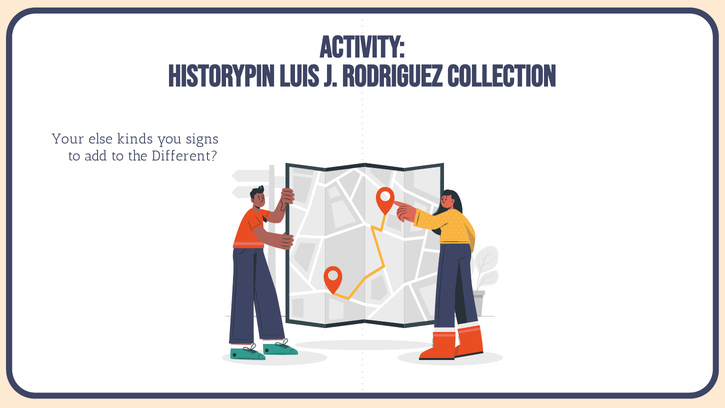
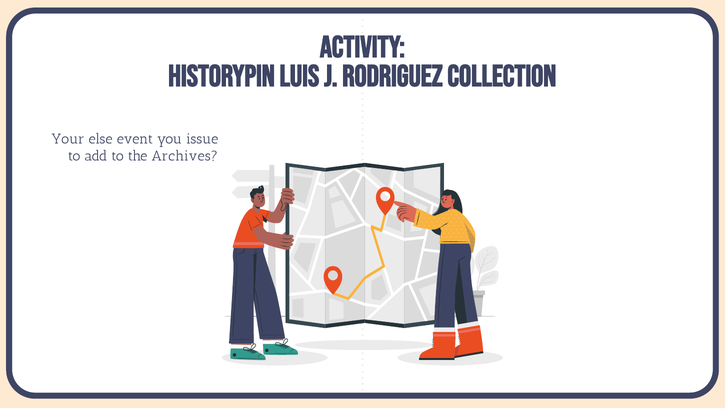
kinds: kinds -> event
signs: signs -> issue
Different: Different -> Archives
